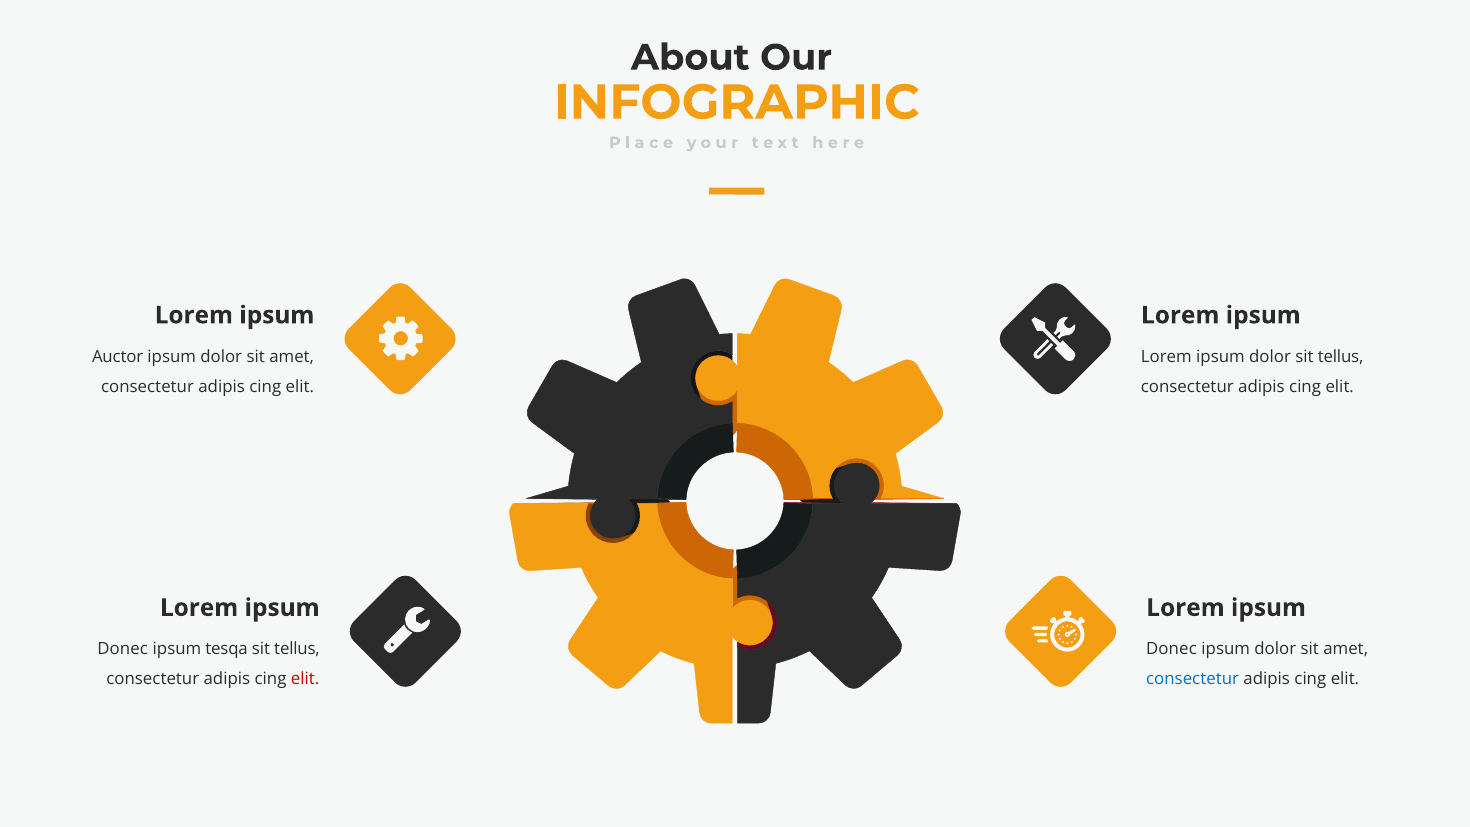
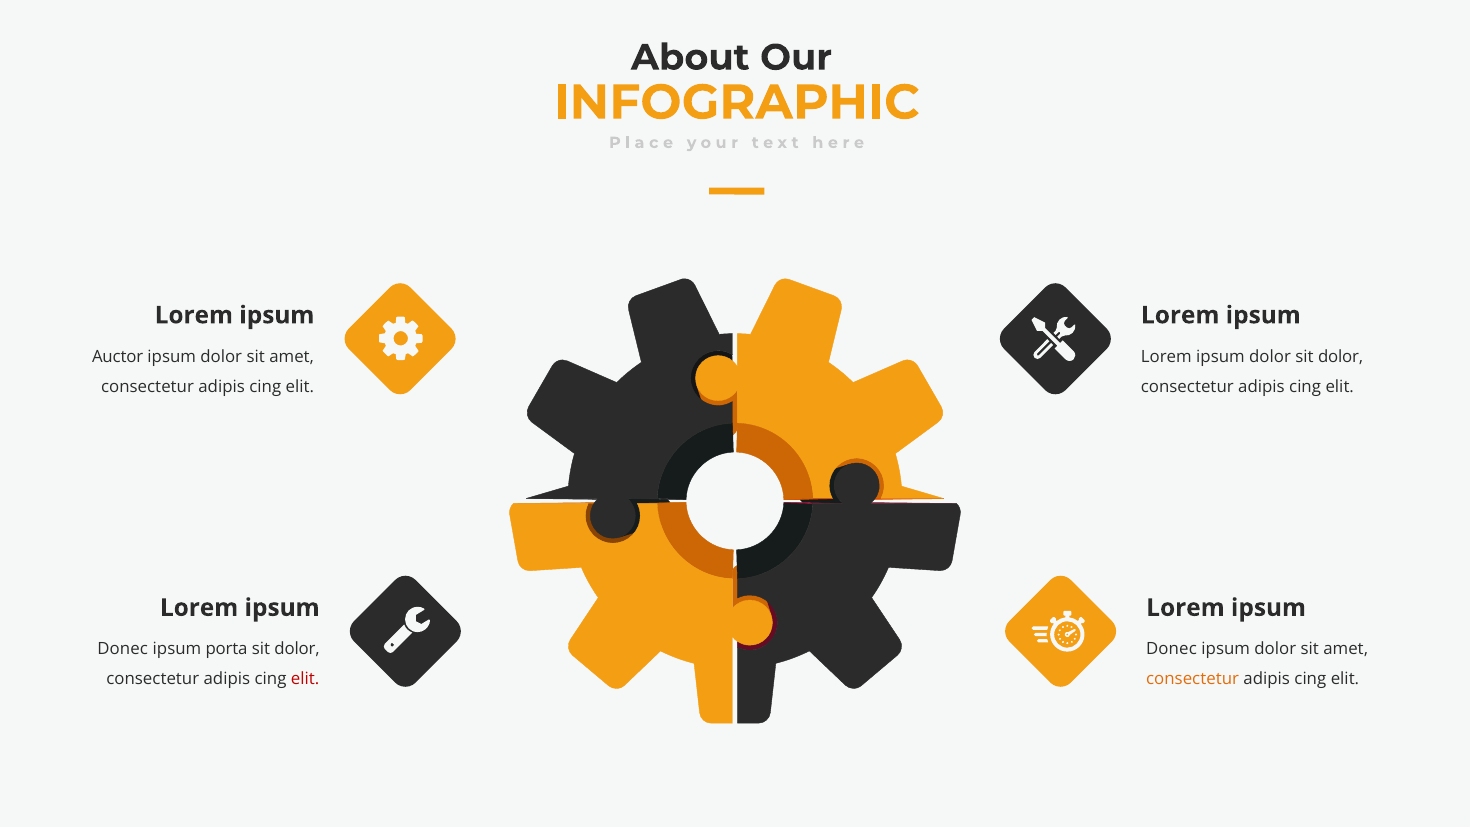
dolor sit tellus: tellus -> dolor
tesqa: tesqa -> porta
tellus at (297, 649): tellus -> dolor
consectetur at (1193, 679) colour: blue -> orange
